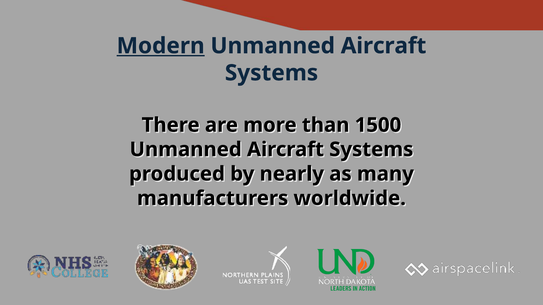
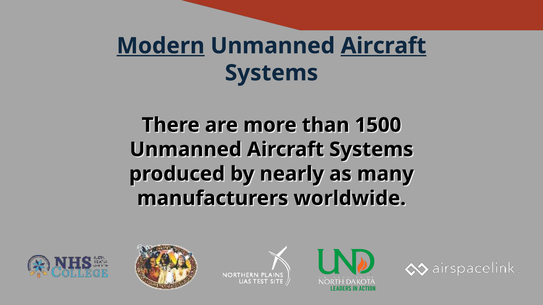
Aircraft at (384, 46) underline: none -> present
